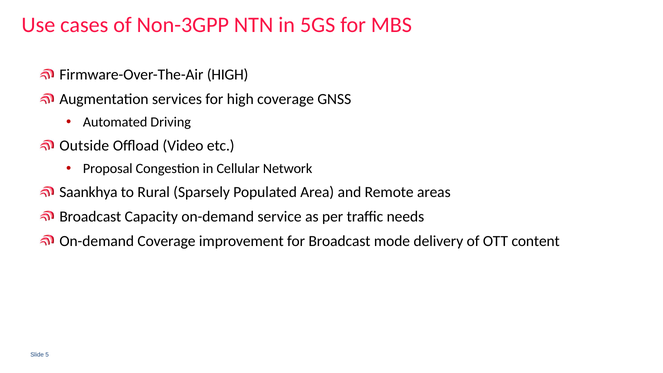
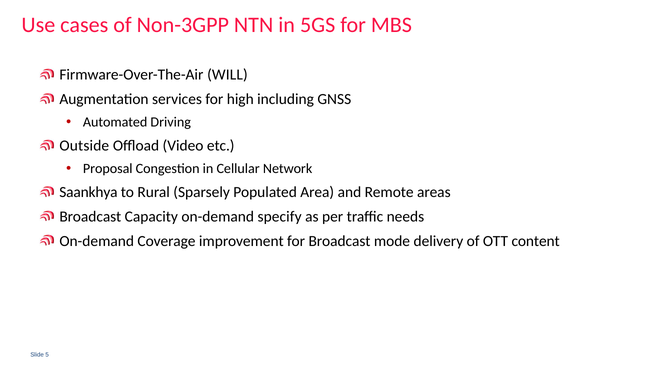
Firmware-Over-The-Air HIGH: HIGH -> WILL
high coverage: coverage -> including
service: service -> specify
